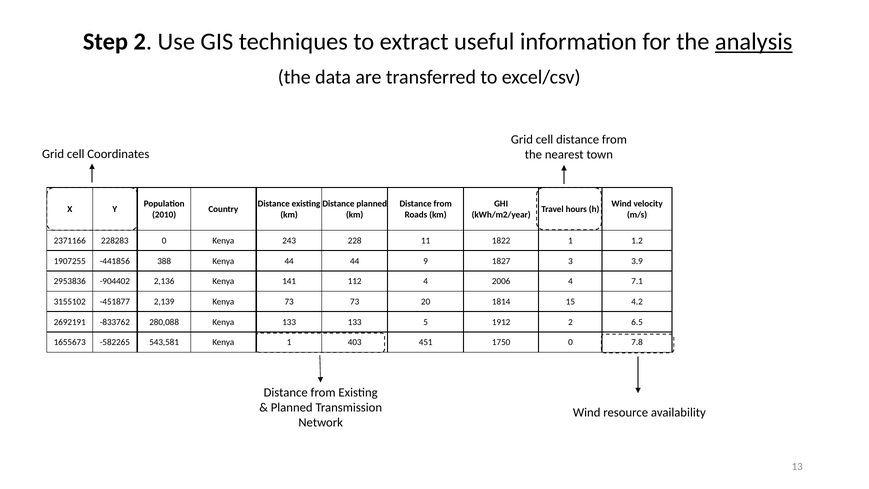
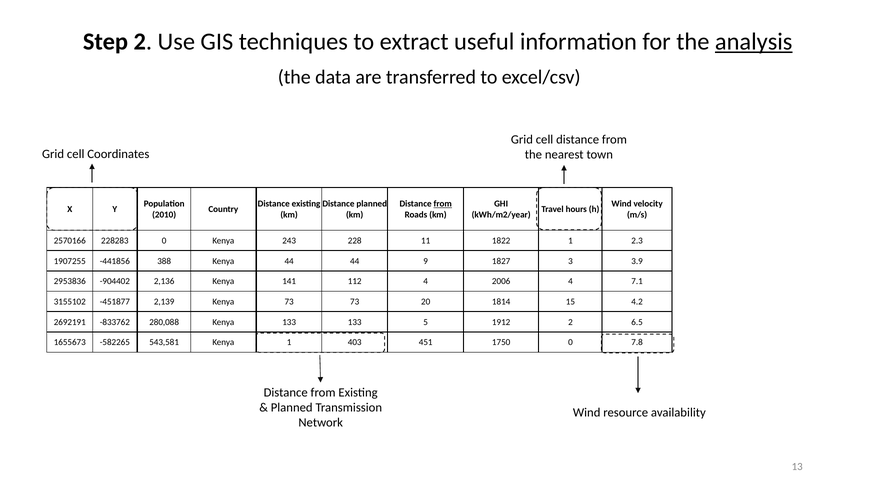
from at (443, 204) underline: none -> present
2371166: 2371166 -> 2570166
1.2: 1.2 -> 2.3
